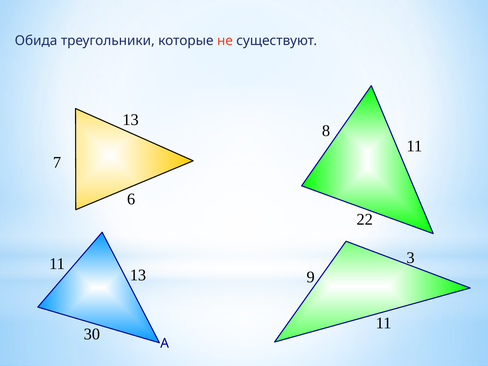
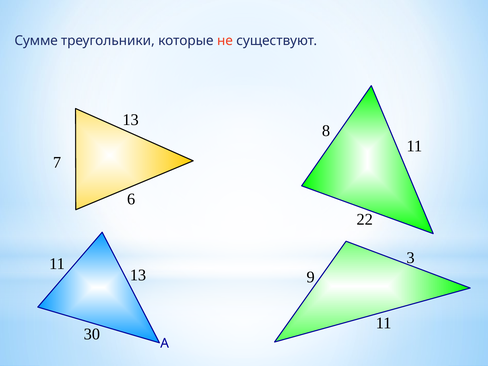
Обида: Обида -> Сумме
